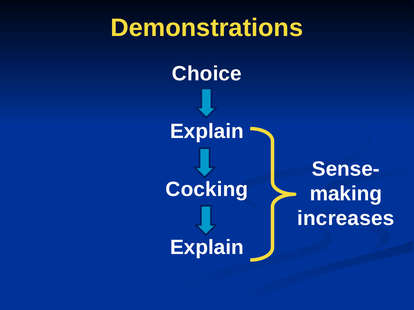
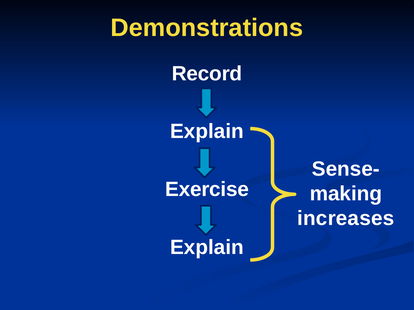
Choice: Choice -> Record
Cocking: Cocking -> Exercise
